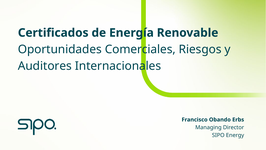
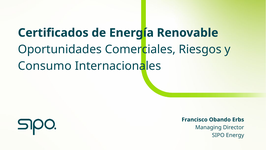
Auditores: Auditores -> Consumo
